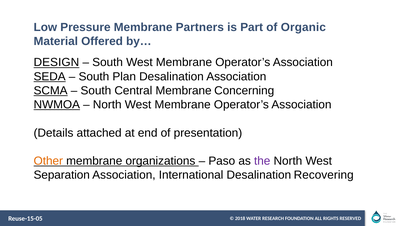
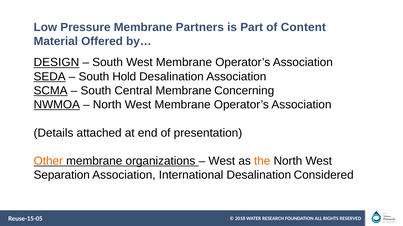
Organic: Organic -> Content
Plan: Plan -> Hold
Paso at (222, 161): Paso -> West
the colour: purple -> orange
Recovering: Recovering -> Considered
